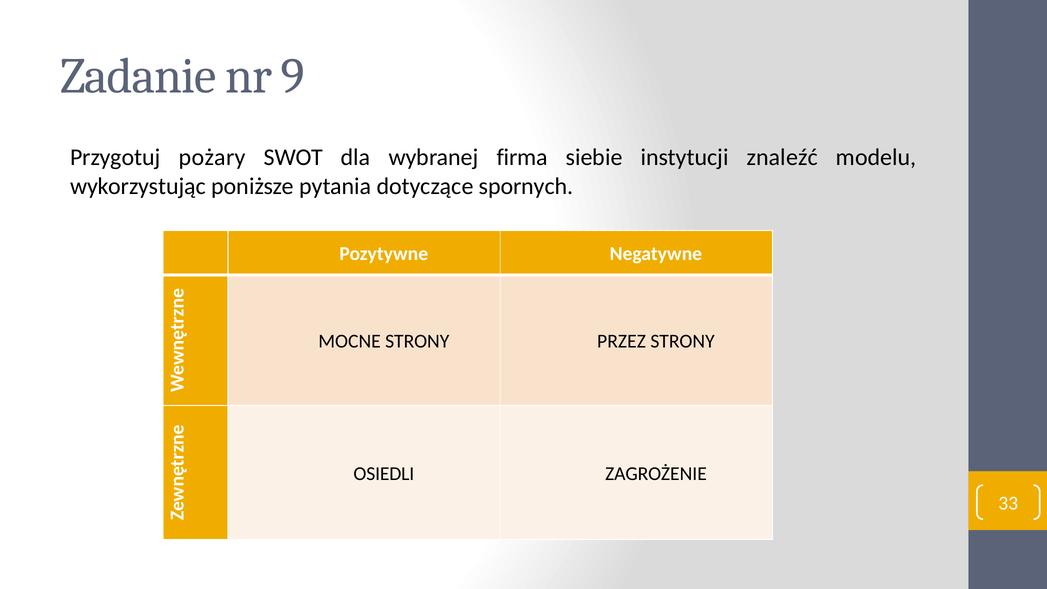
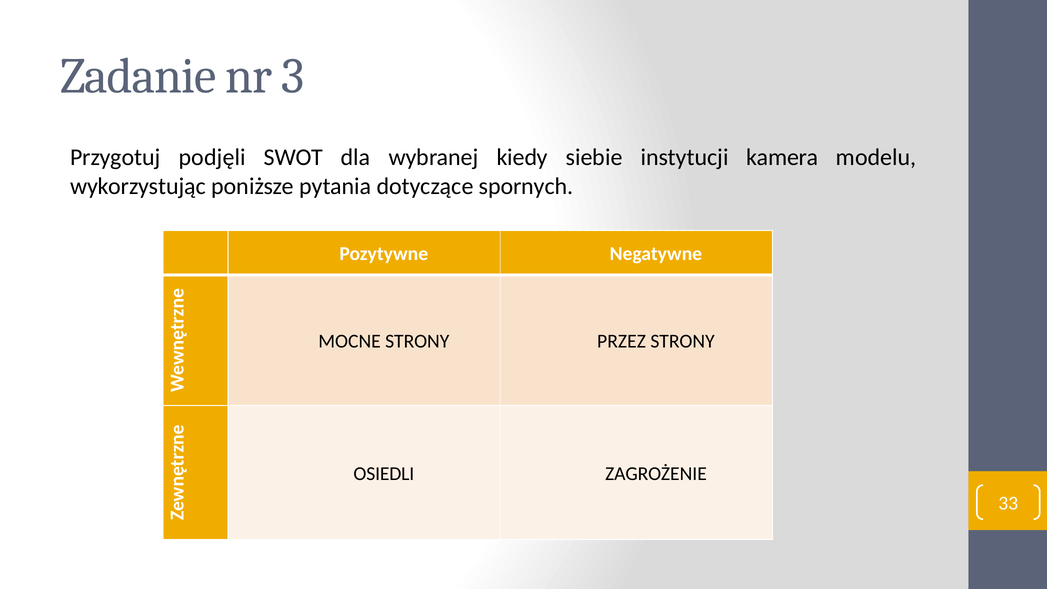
9: 9 -> 3
pożary: pożary -> podjęli
firma: firma -> kiedy
znaleźć: znaleźć -> kamera
